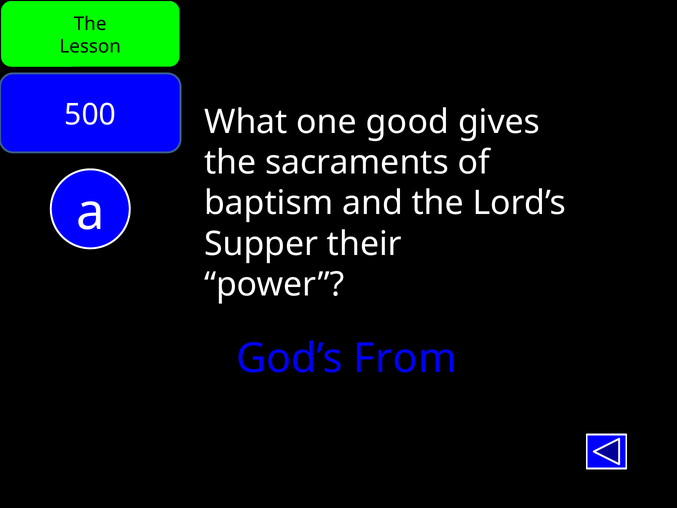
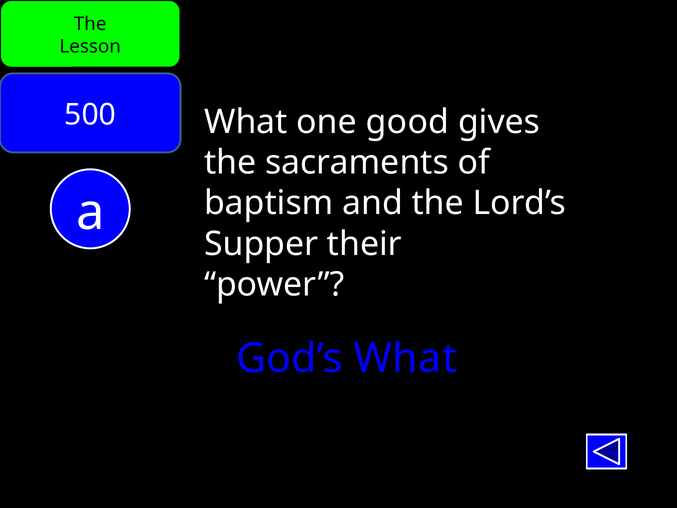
God’s From: From -> What
